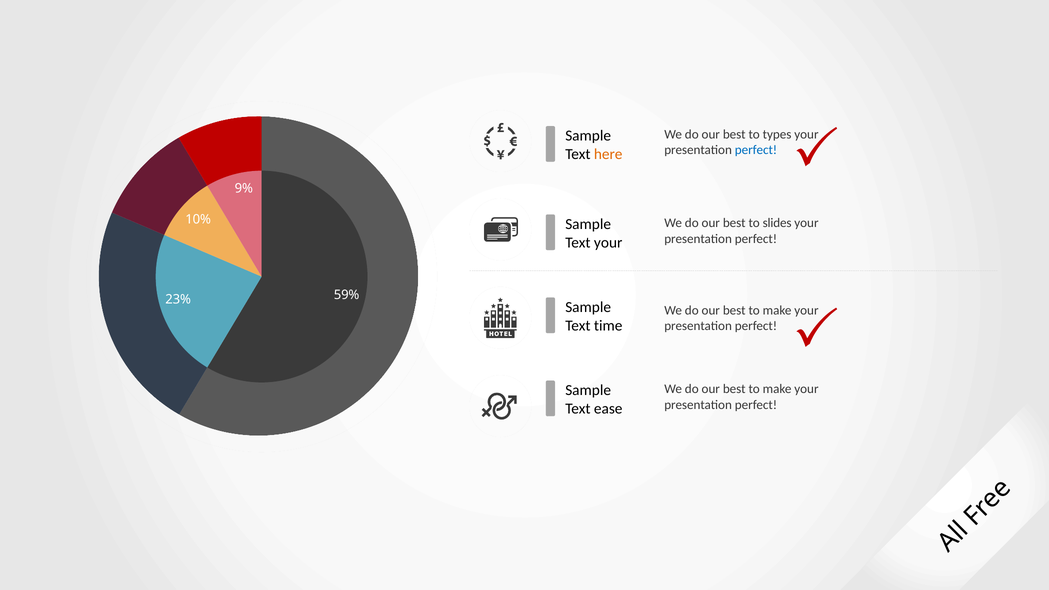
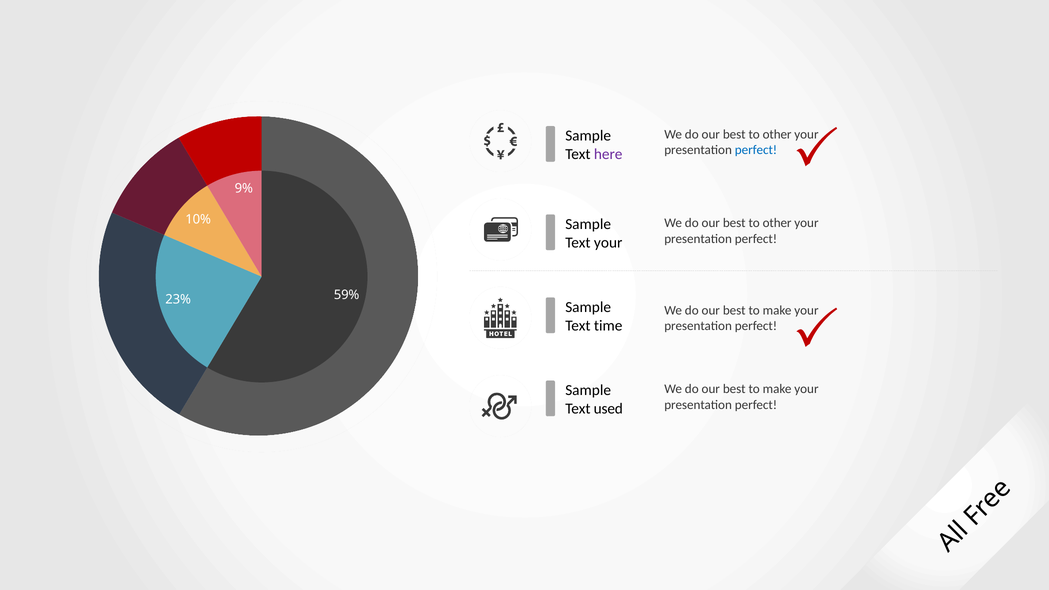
types at (777, 134): types -> other
here colour: orange -> purple
slides at (777, 223): slides -> other
ease: ease -> used
